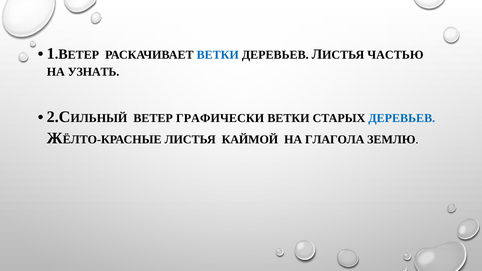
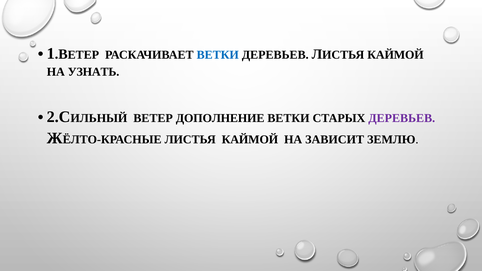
ЧАСТЬЮ at (395, 55): ЧАСТЬЮ -> КАЙМОЙ
ГРАФИЧЕСКИ: ГРАФИЧЕСКИ -> ДОПОЛНЕНИЕ
ДЕРЕВЬЕВ at (402, 118) colour: blue -> purple
ГЛАГОЛА: ГЛАГОЛА -> ЗАВИСИТ
